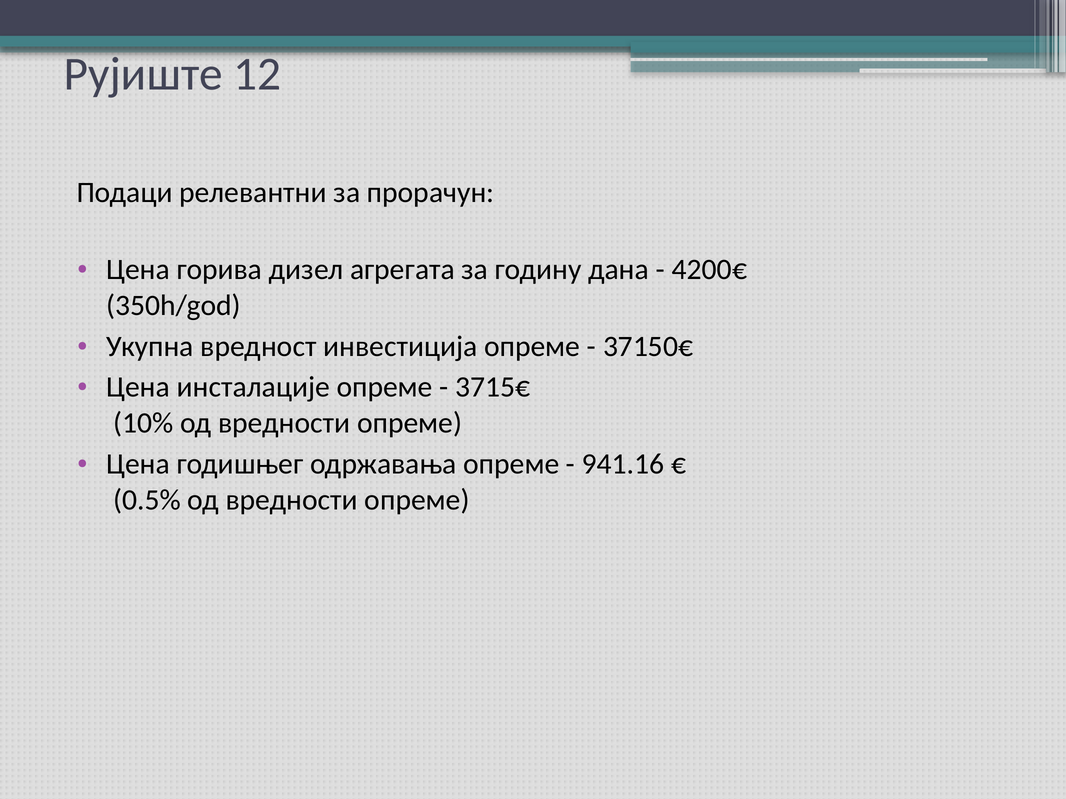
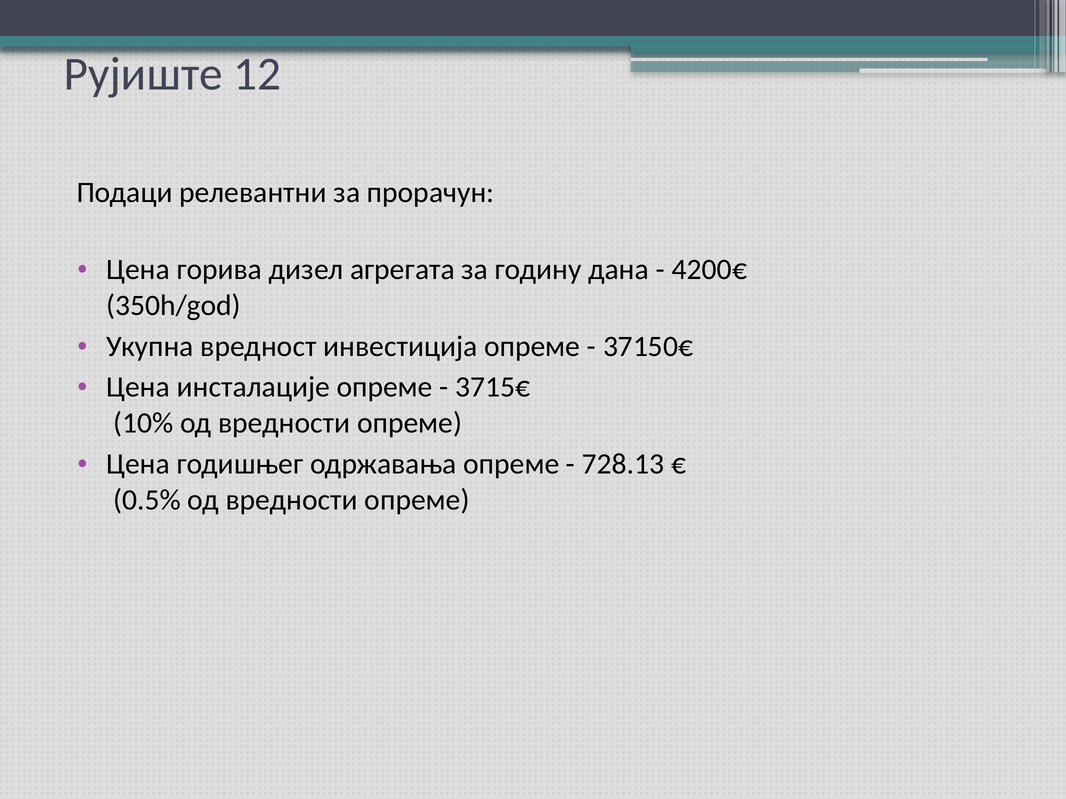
941.16: 941.16 -> 728.13
